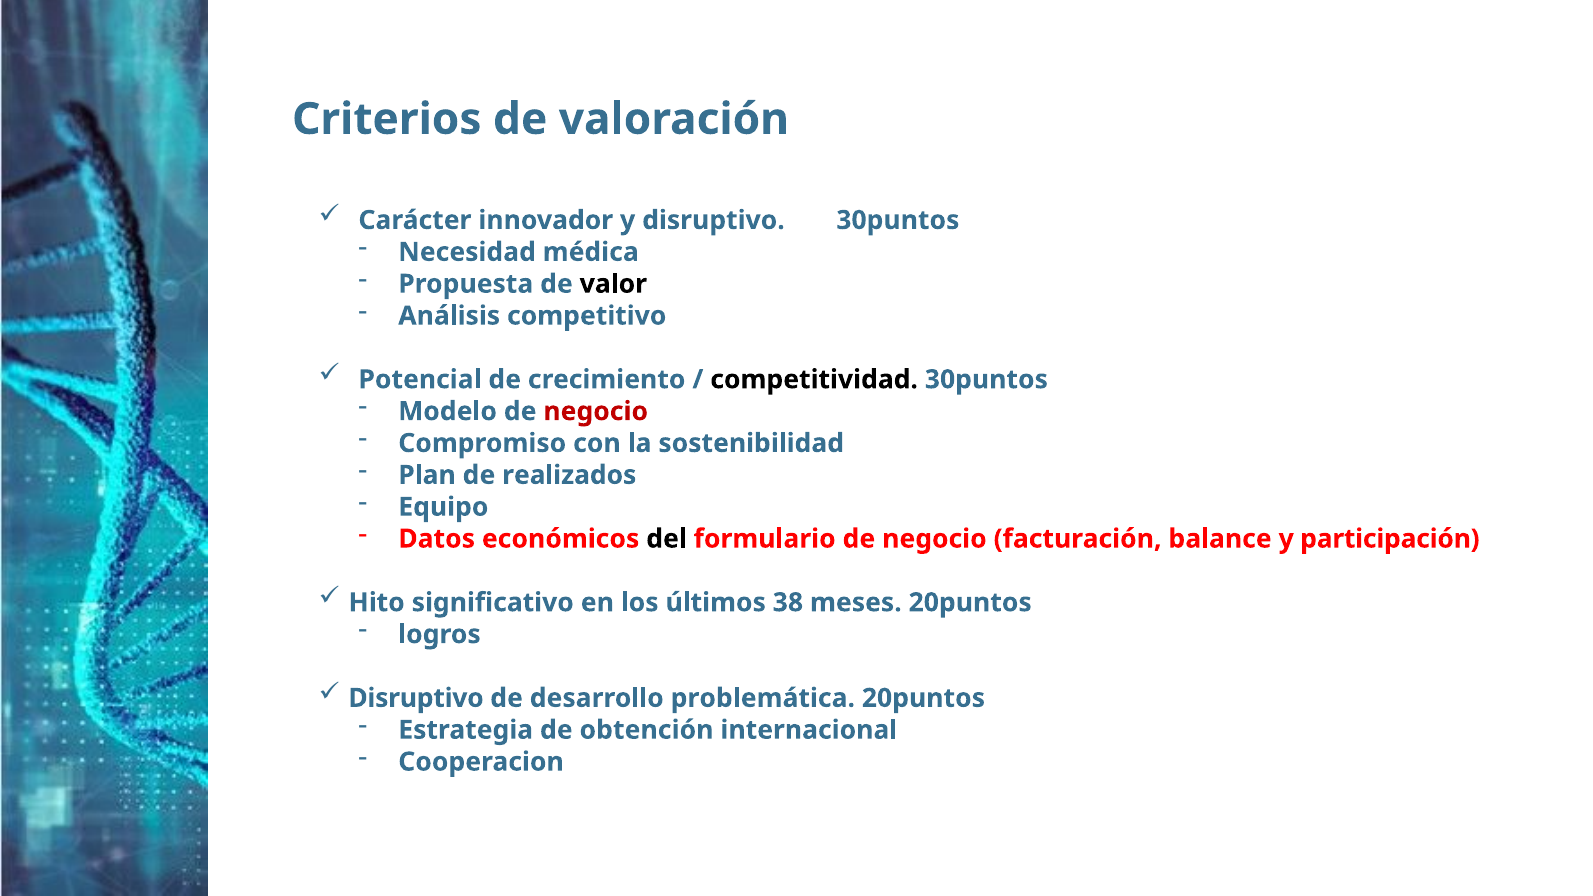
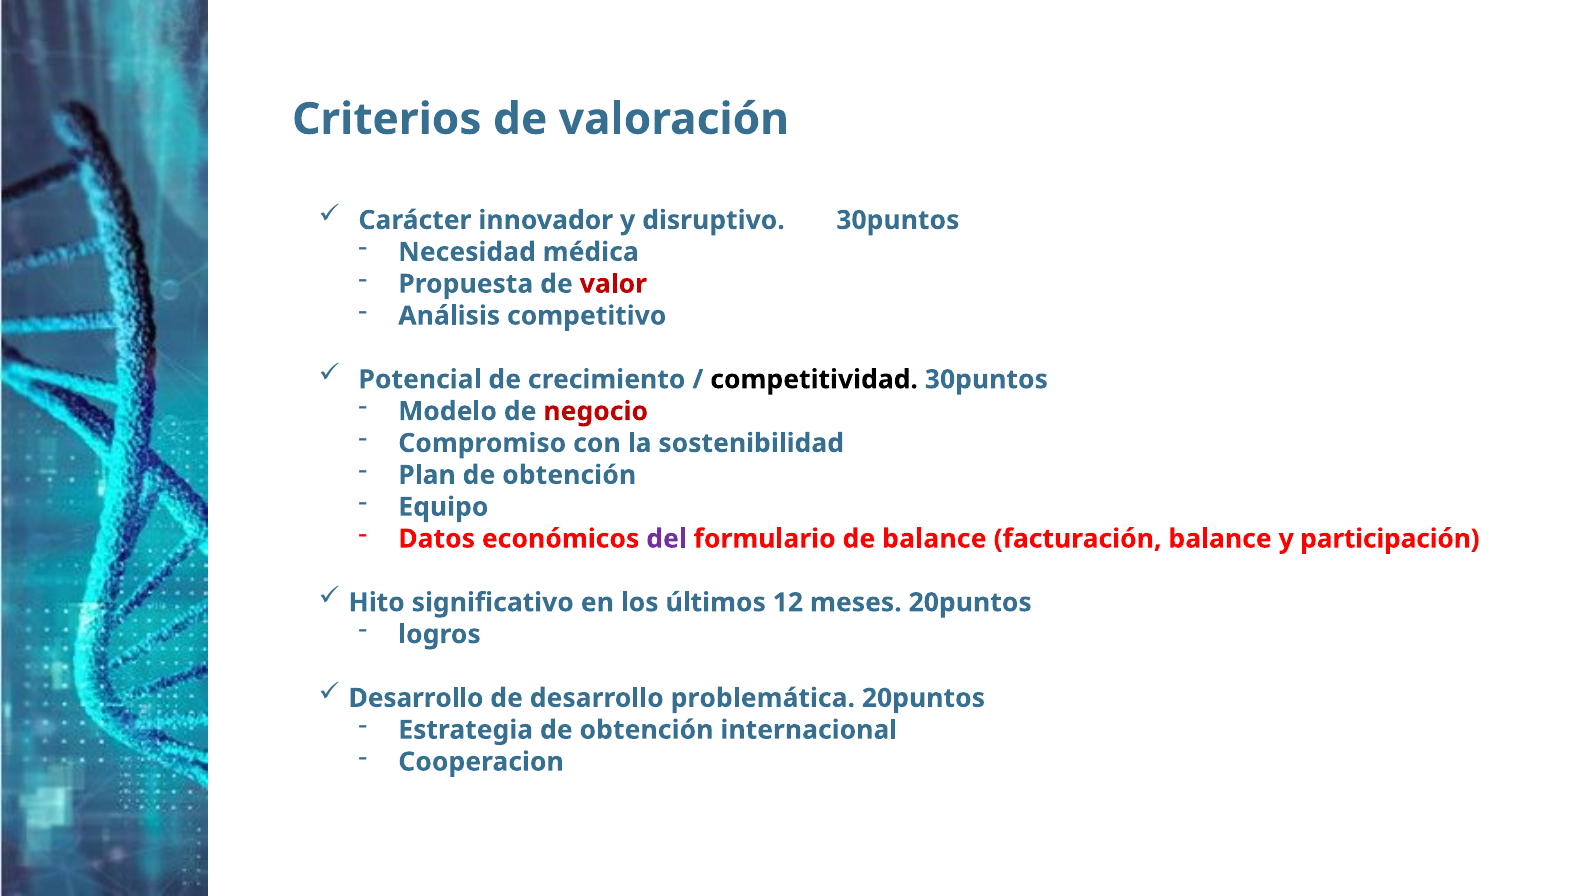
valor colour: black -> red
Plan de realizados: realizados -> obtención
del colour: black -> purple
formulario de negocio: negocio -> balance
38: 38 -> 12
Disruptivo at (416, 698): Disruptivo -> Desarrollo
